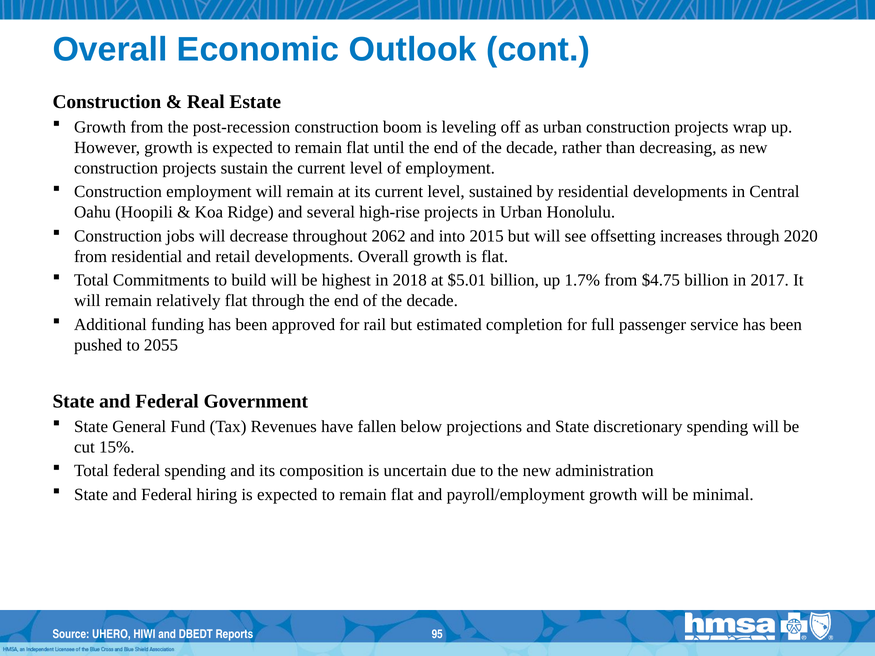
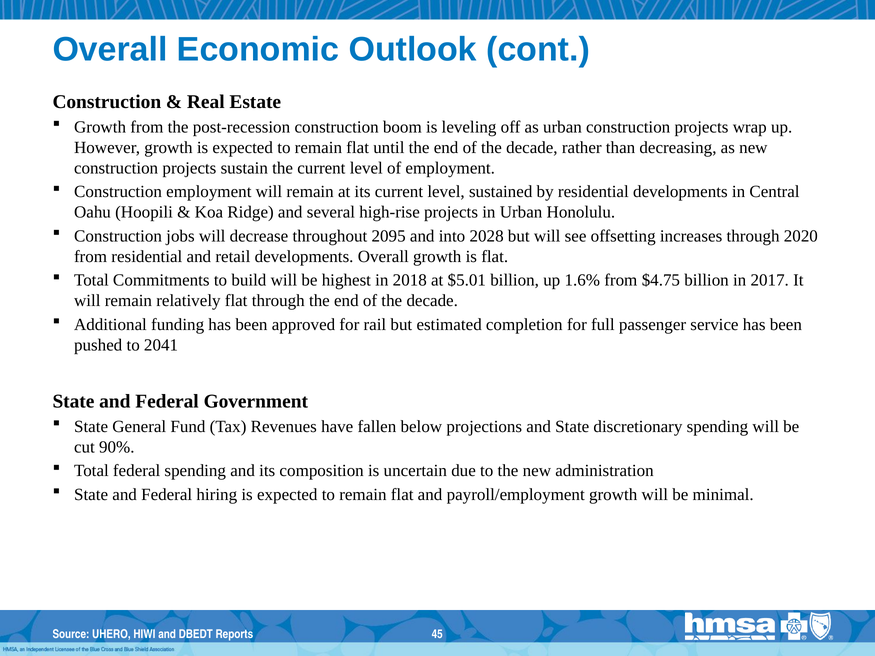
2062: 2062 -> 2095
2015: 2015 -> 2028
1.7%: 1.7% -> 1.6%
2055: 2055 -> 2041
15%: 15% -> 90%
95: 95 -> 45
